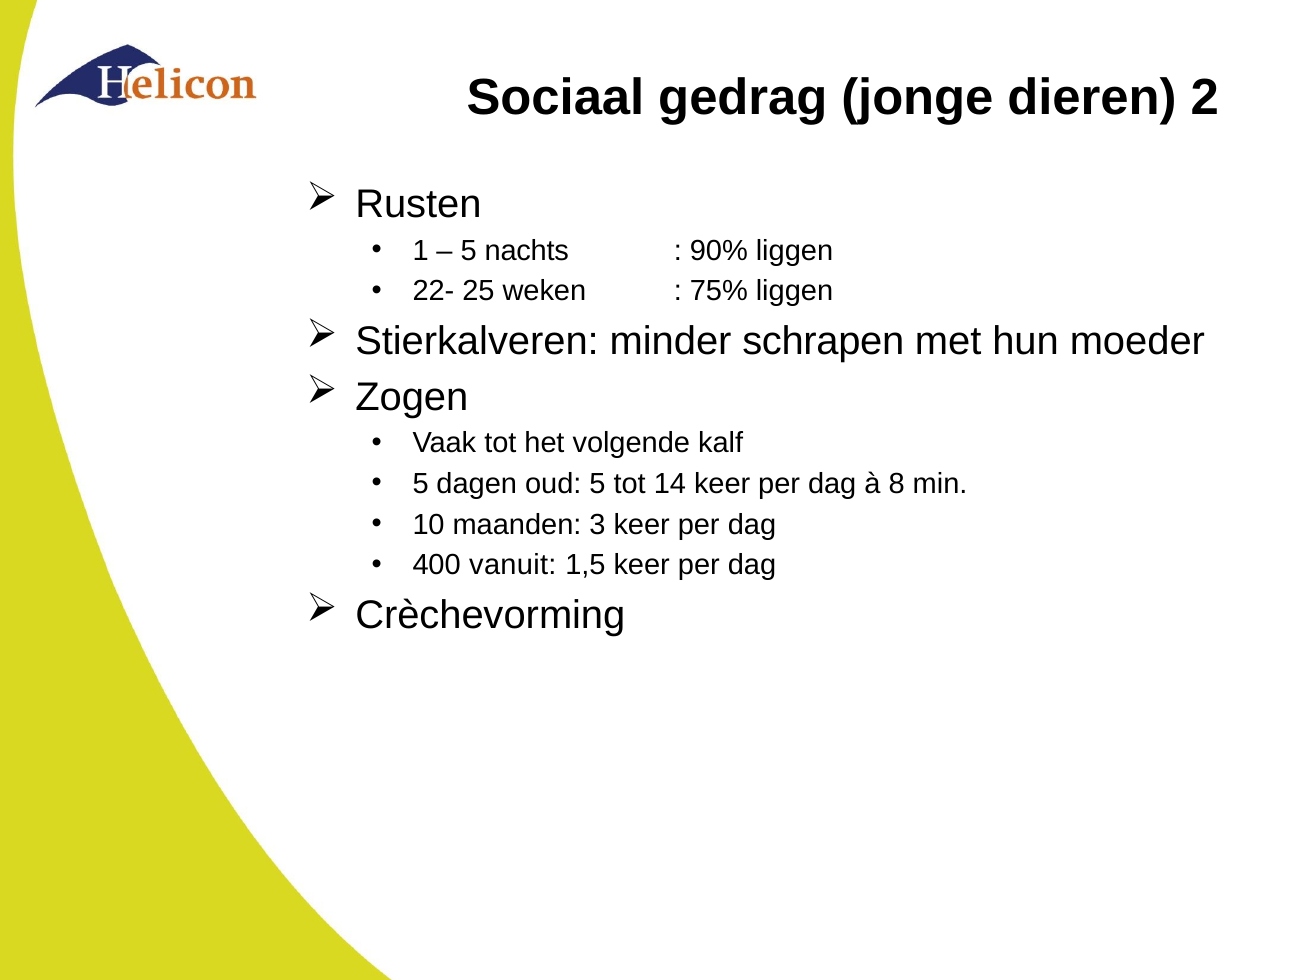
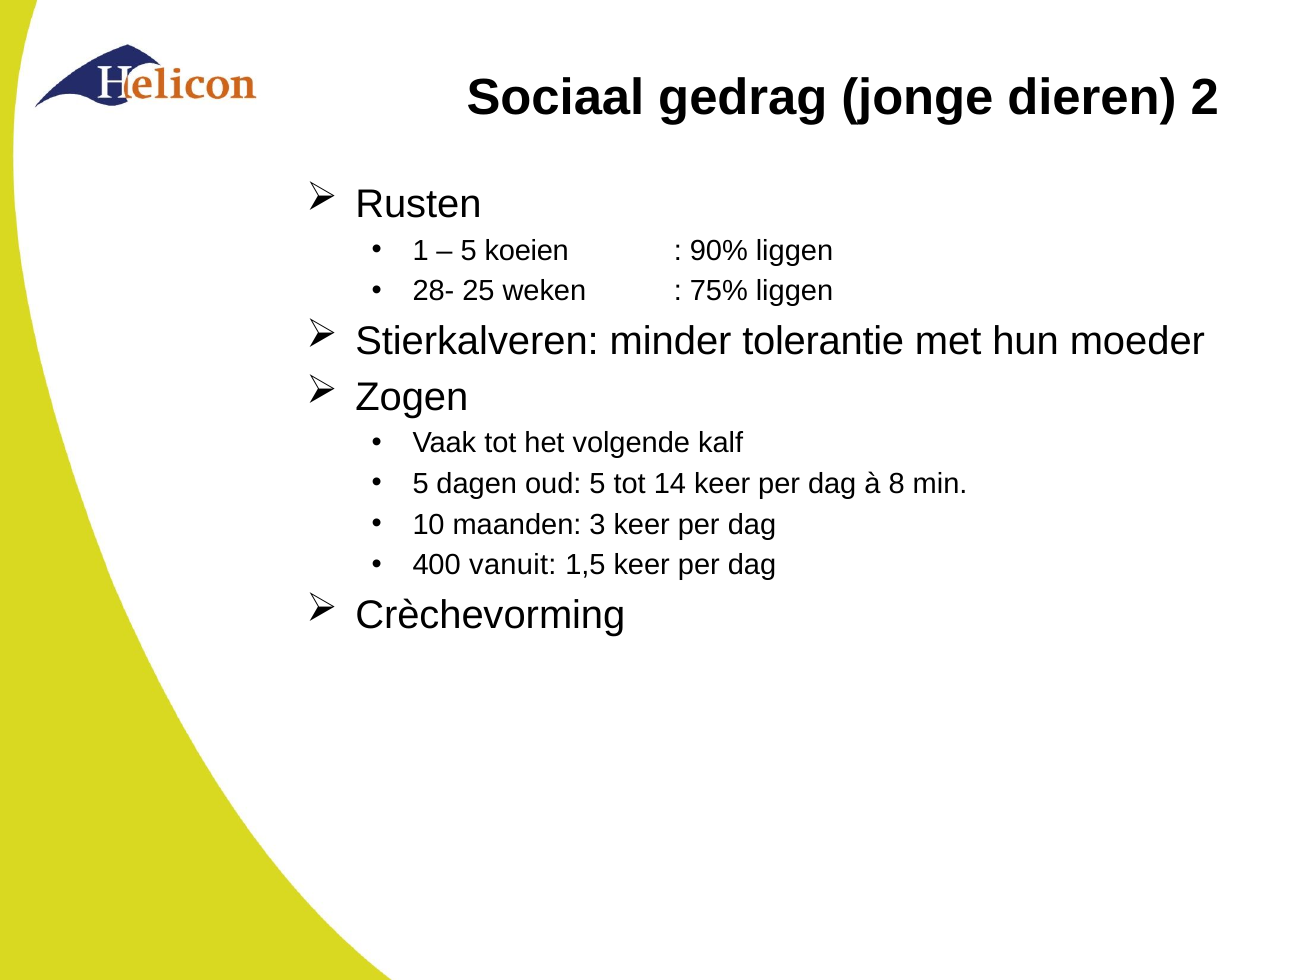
nachts: nachts -> koeien
22-: 22- -> 28-
schrapen: schrapen -> tolerantie
